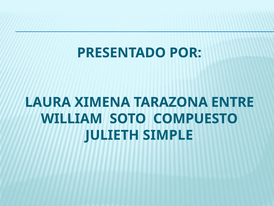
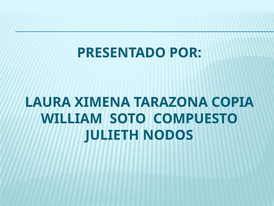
ENTRE: ENTRE -> COPIA
SIMPLE: SIMPLE -> NODOS
